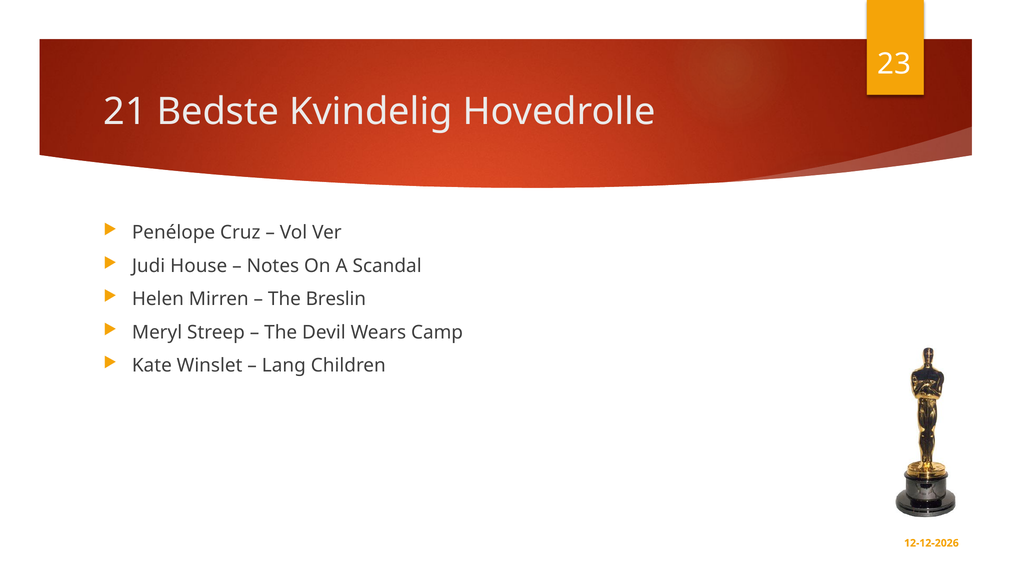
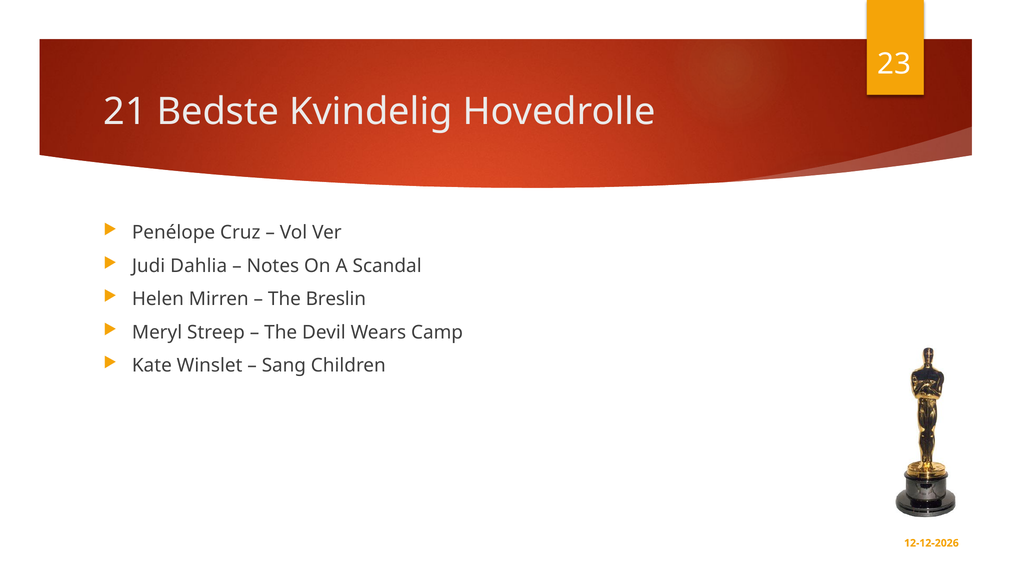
House: House -> Dahlia
Lang: Lang -> Sang
